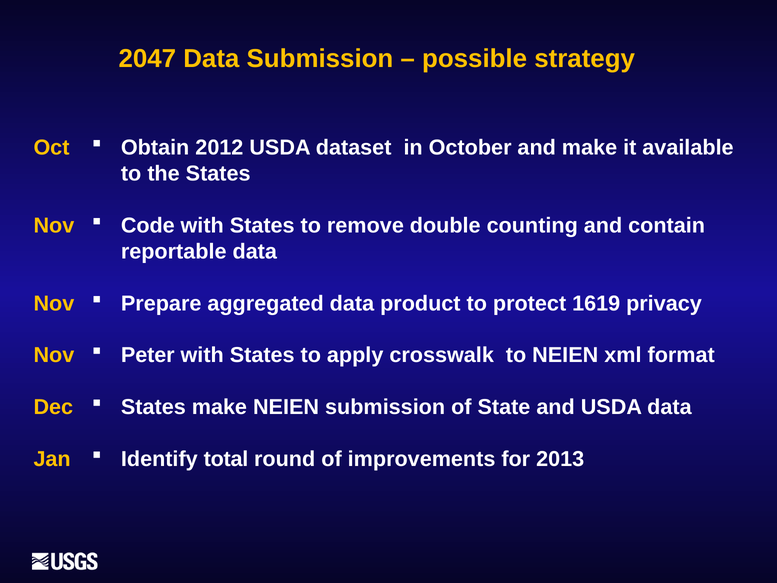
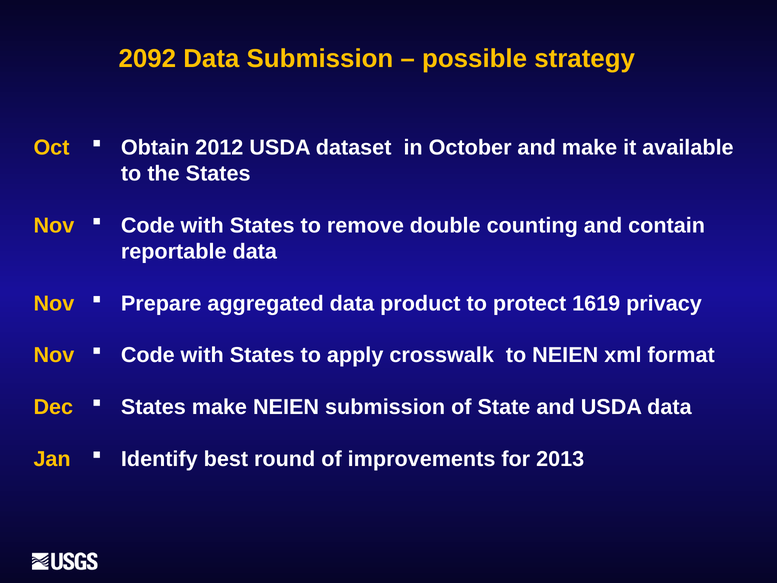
2047: 2047 -> 2092
Peter at (148, 355): Peter -> Code
total: total -> best
